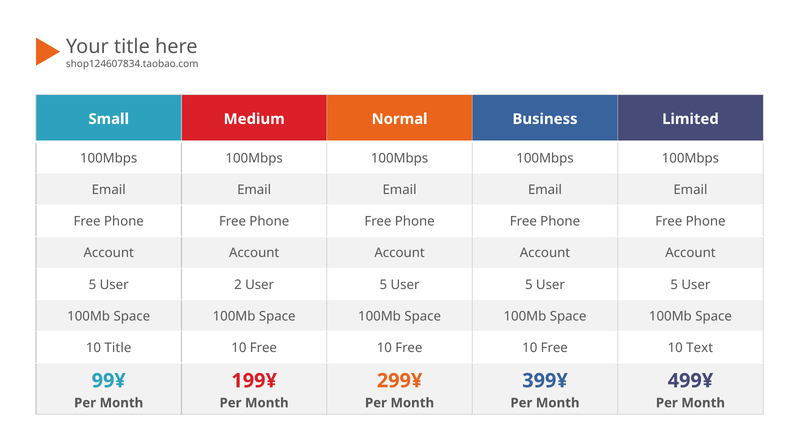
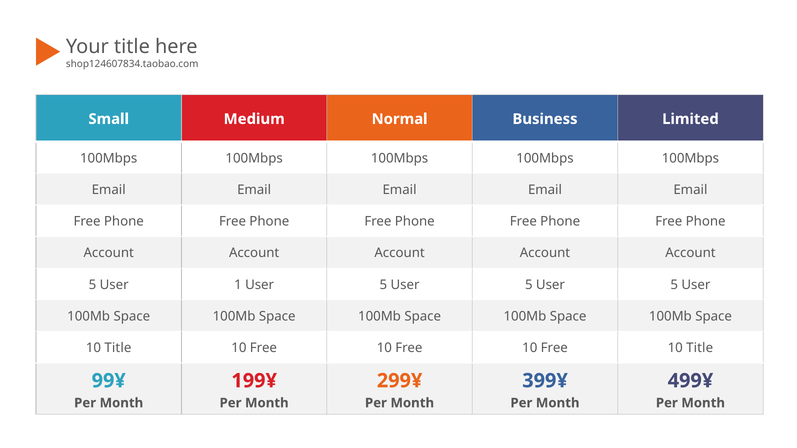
2: 2 -> 1
Free 10 Text: Text -> Title
